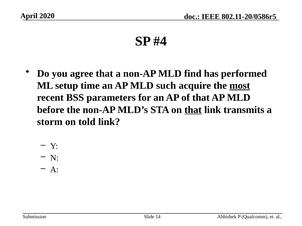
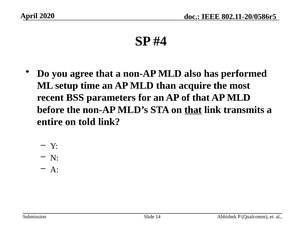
find: find -> also
such: such -> than
most underline: present -> none
storm: storm -> entire
